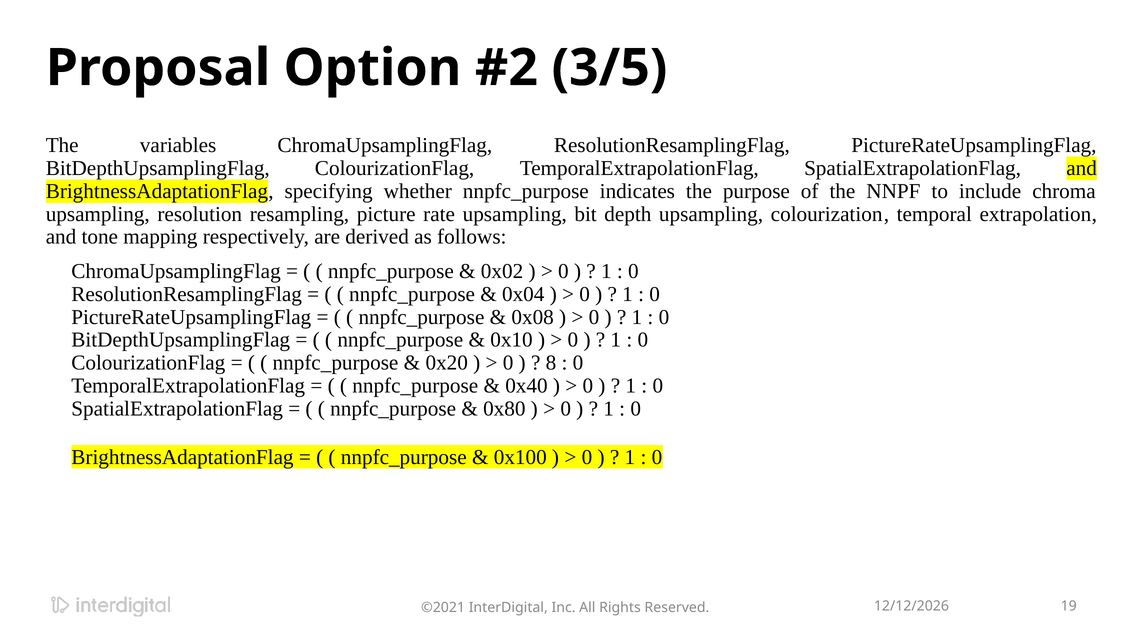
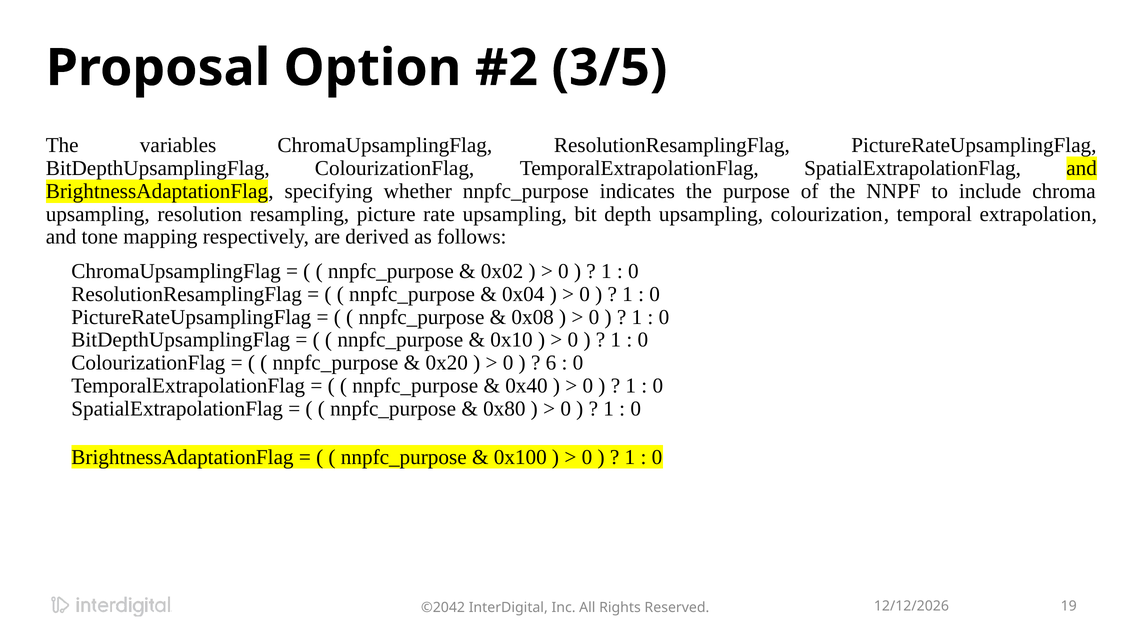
8: 8 -> 6
©2021: ©2021 -> ©2042
